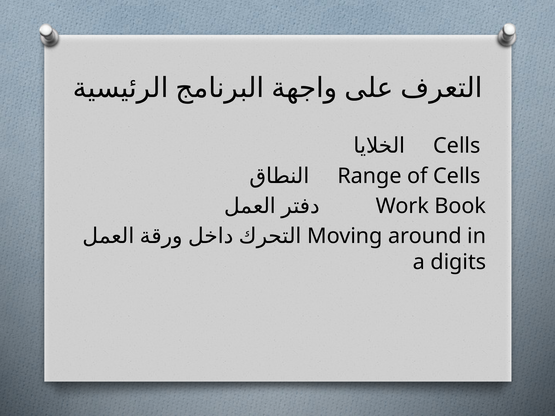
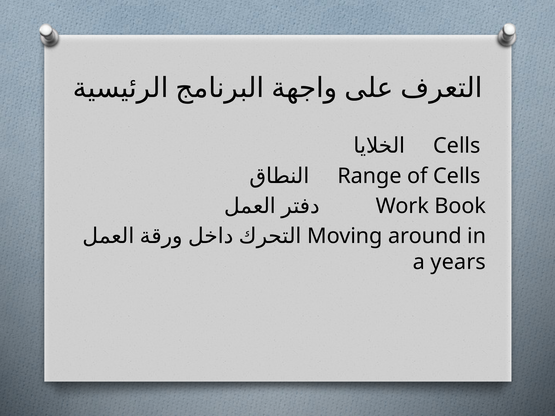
digits: digits -> years
